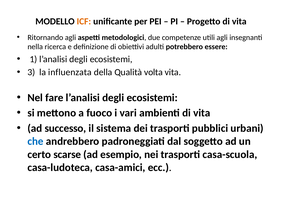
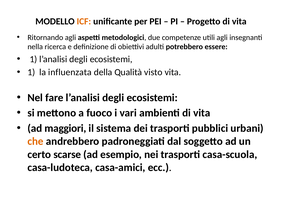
3 at (31, 72): 3 -> 1
volta: volta -> visto
successo: successo -> maggiori
che colour: blue -> orange
